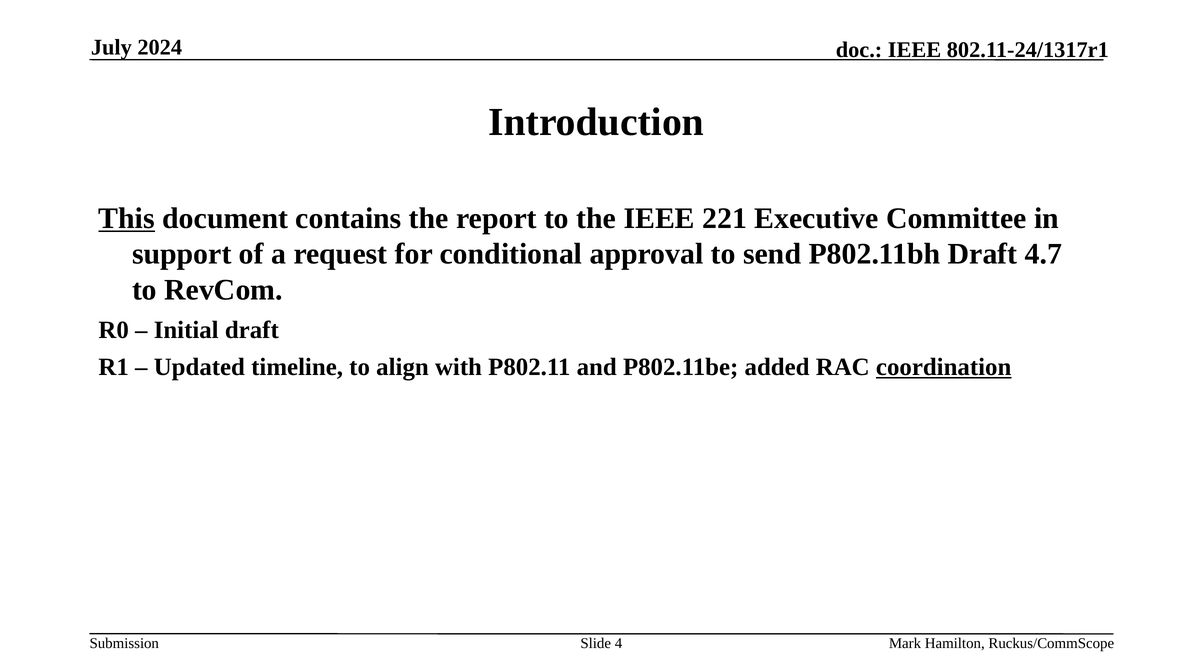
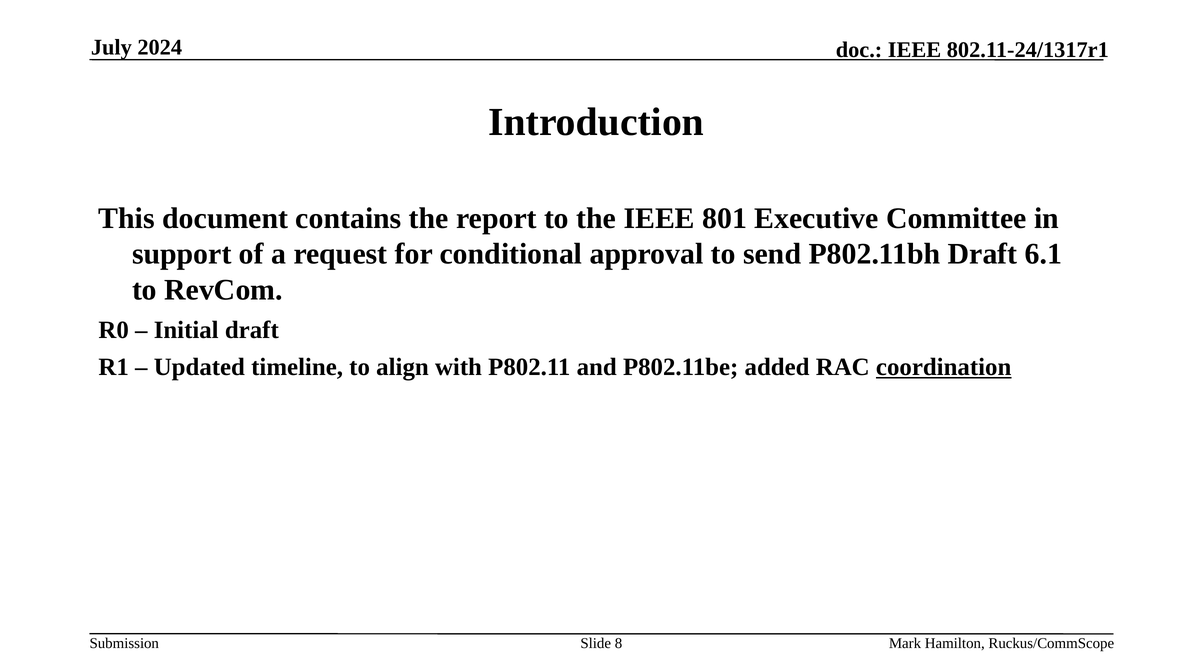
This underline: present -> none
221: 221 -> 801
4.7: 4.7 -> 6.1
4: 4 -> 8
